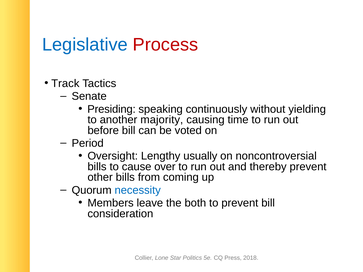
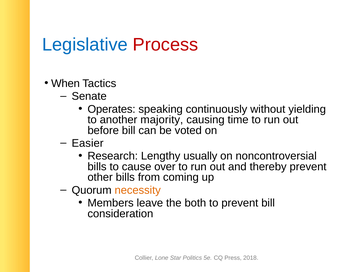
Track: Track -> When
Presiding: Presiding -> Operates
Period: Period -> Easier
Oversight: Oversight -> Research
necessity colour: blue -> orange
